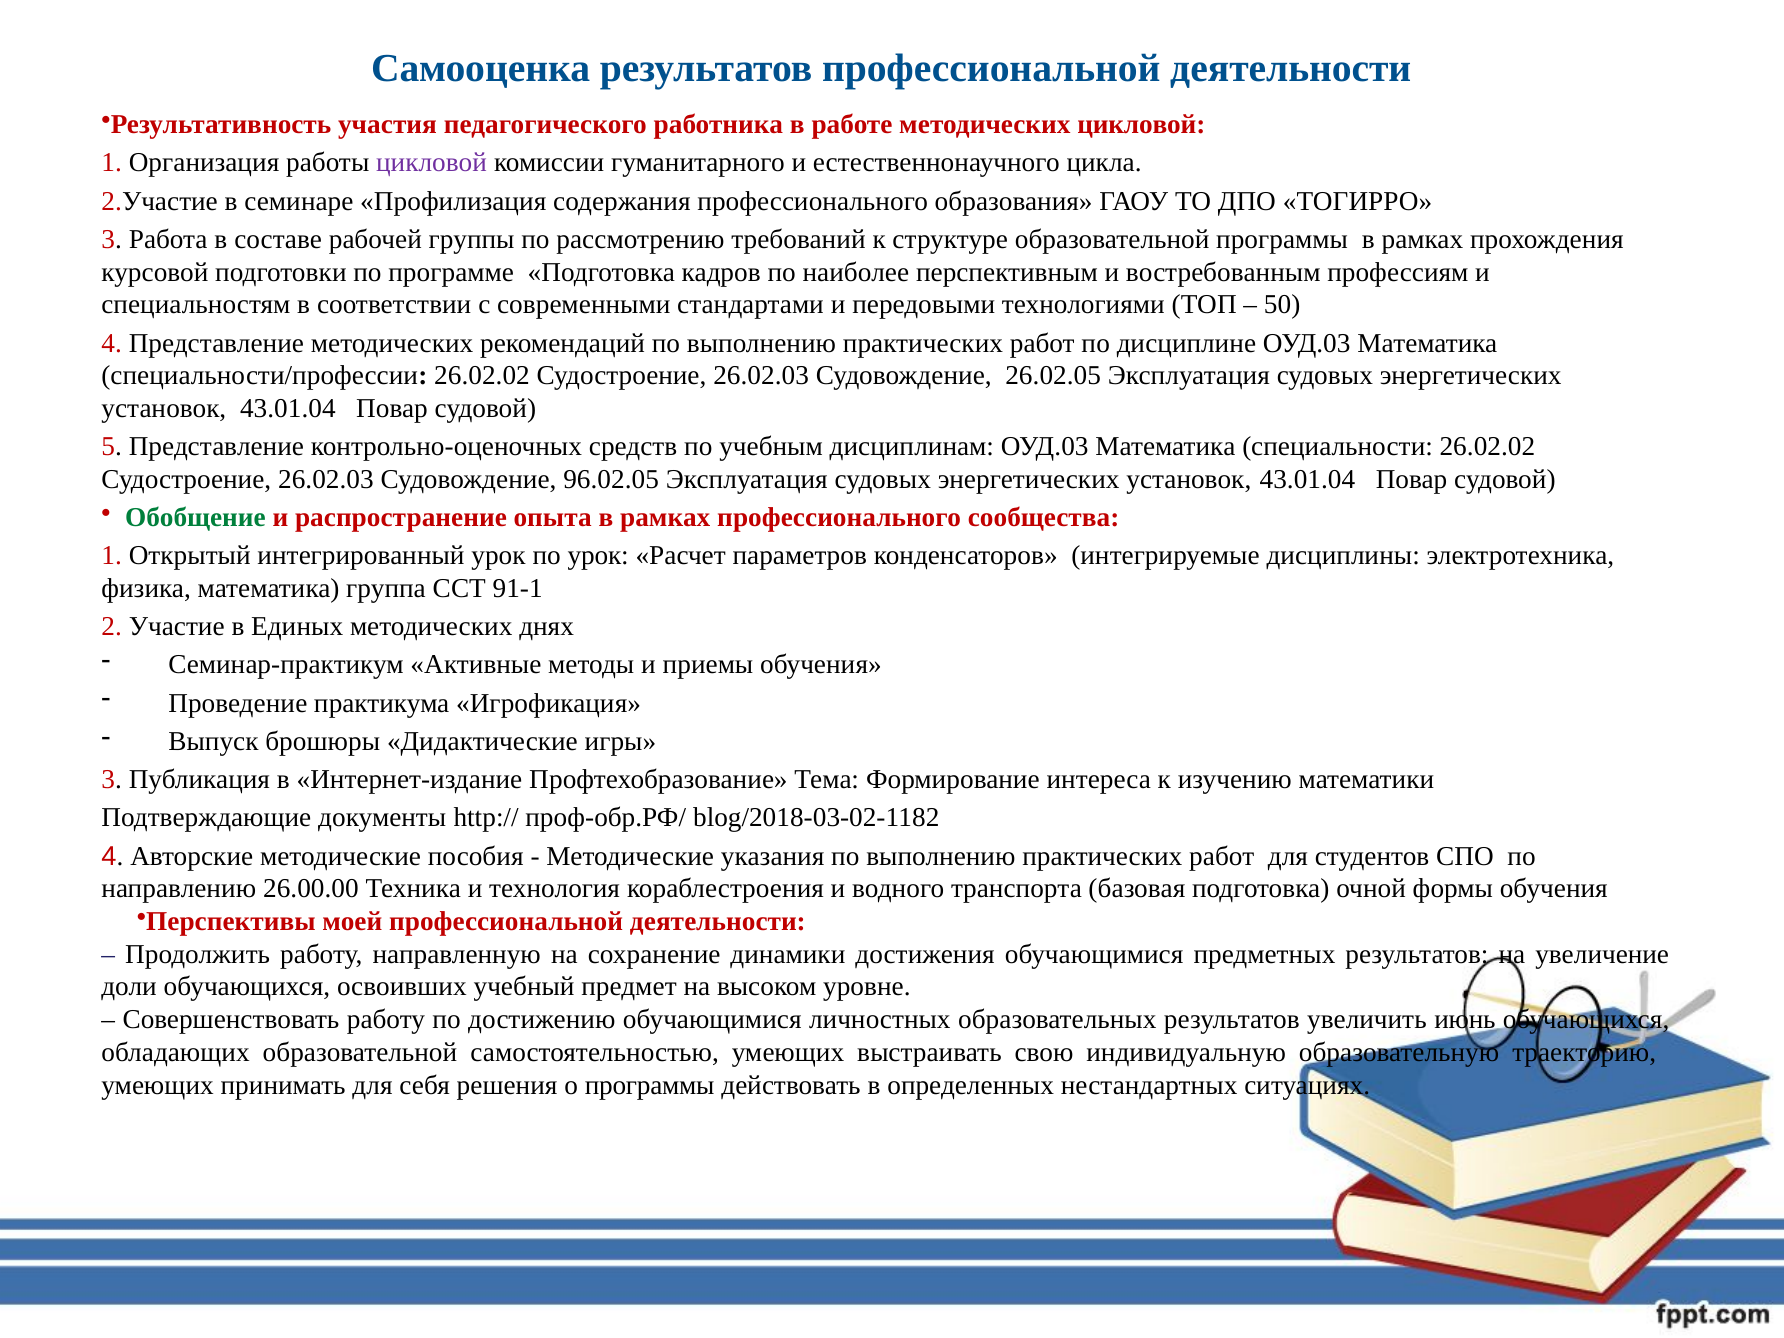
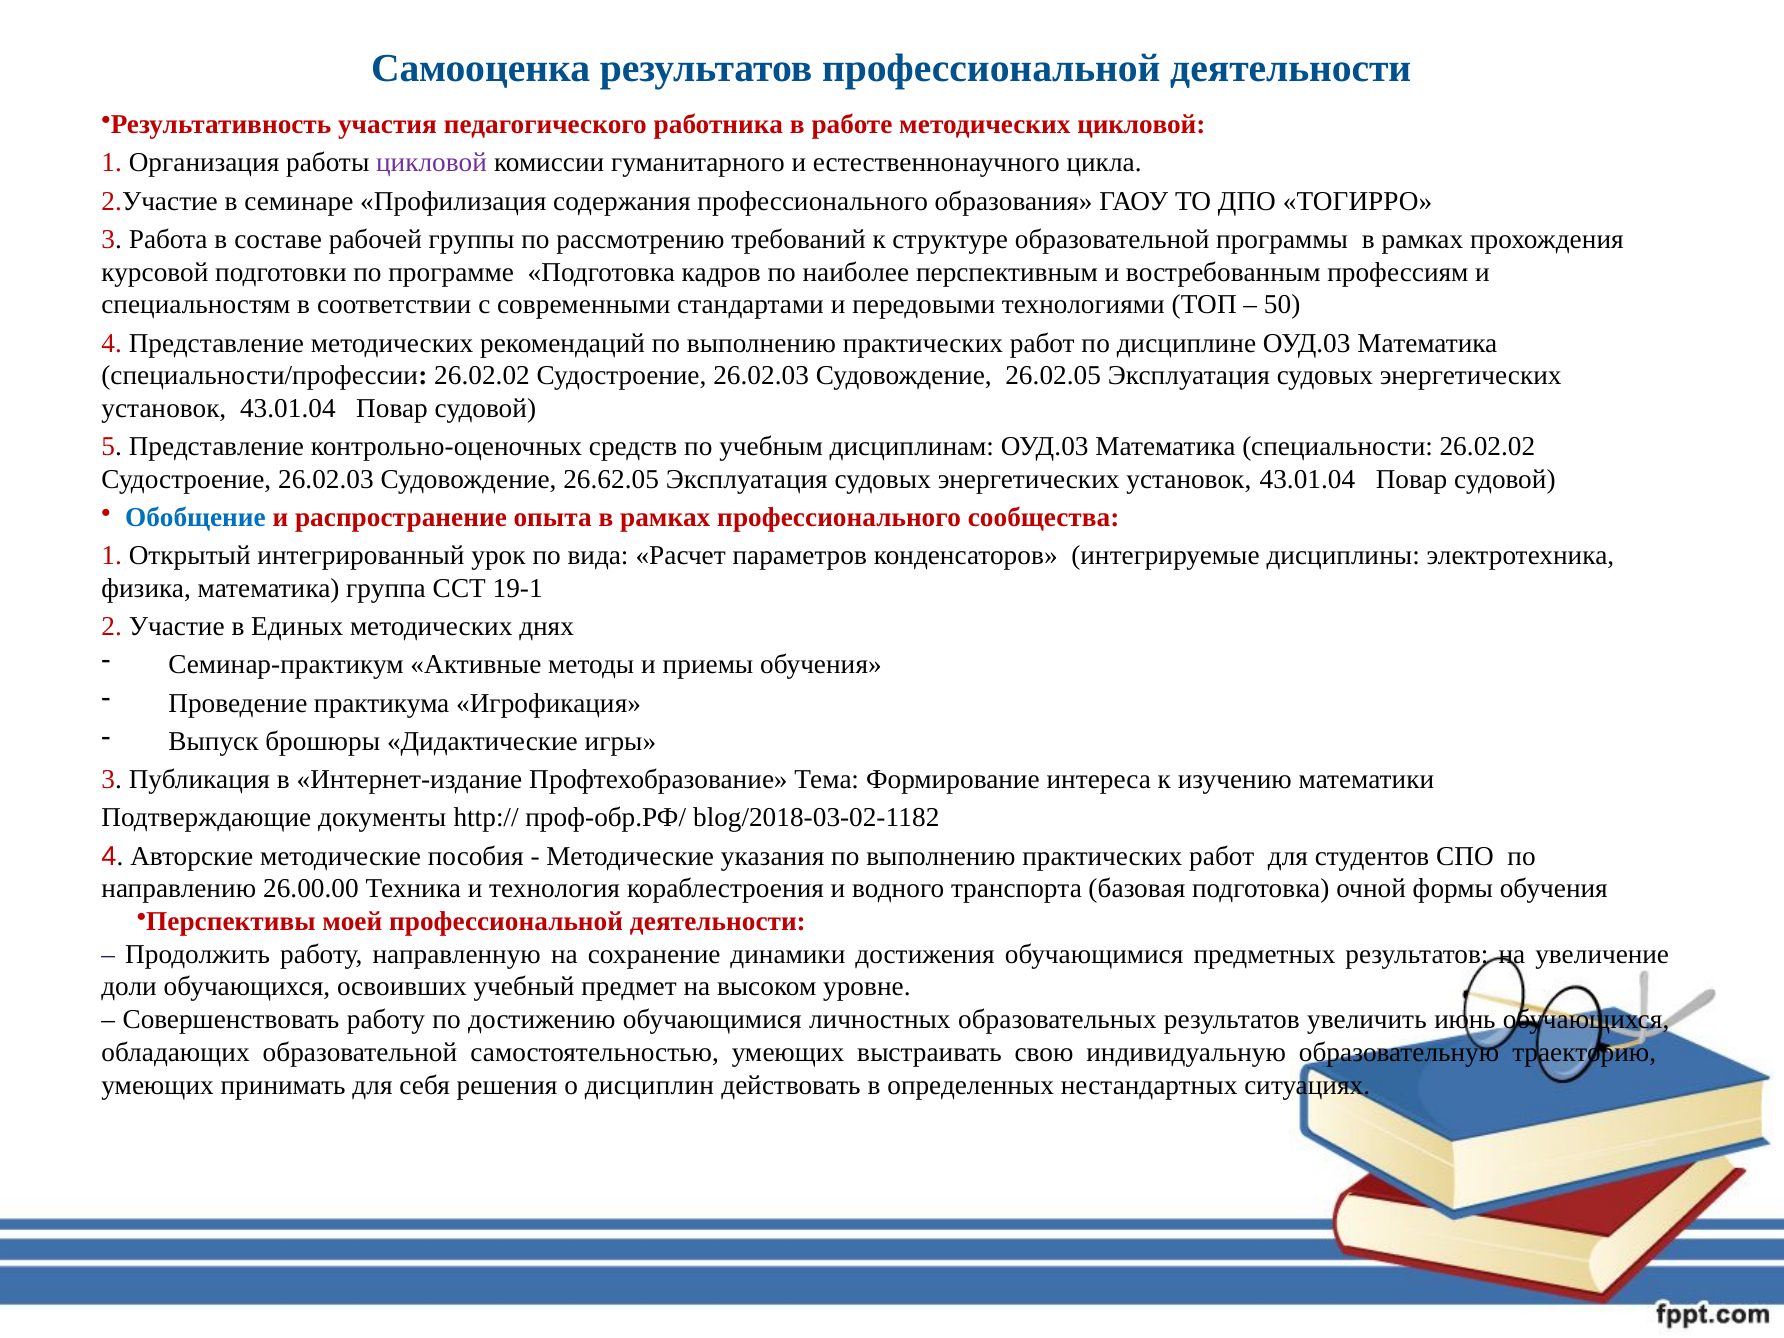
96.02.05: 96.02.05 -> 26.62.05
Обобщение colour: green -> blue
по урок: урок -> вида
91-1: 91-1 -> 19-1
о программы: программы -> дисциплин
